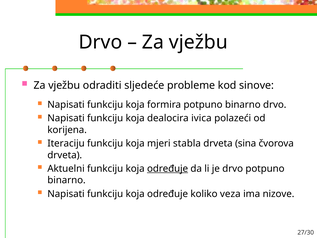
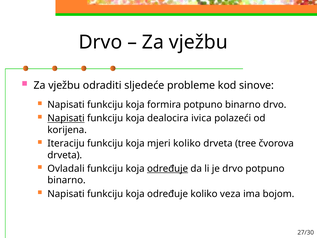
Napisati at (66, 118) underline: none -> present
mjeri stabla: stabla -> koliko
sina: sina -> tree
Aktuelni: Aktuelni -> Ovladali
nizove: nizove -> bojom
